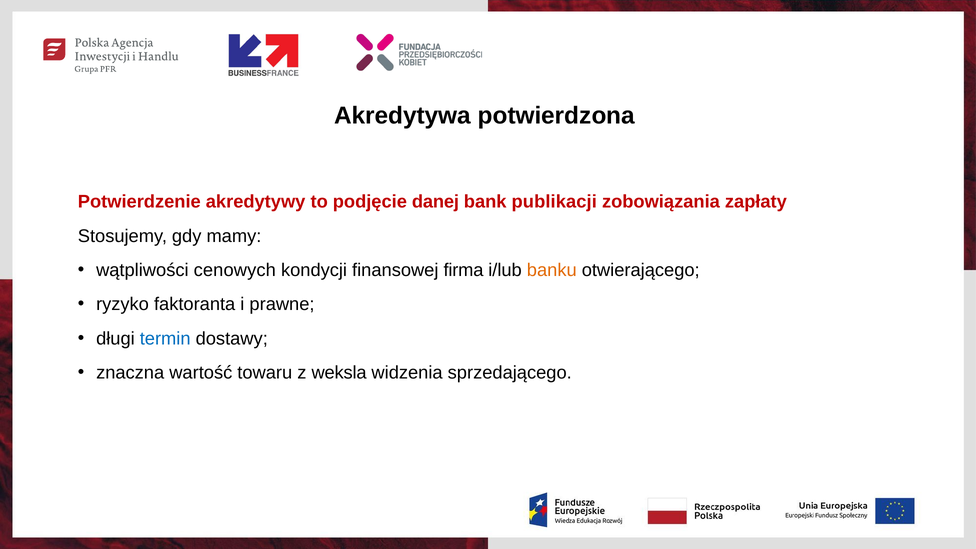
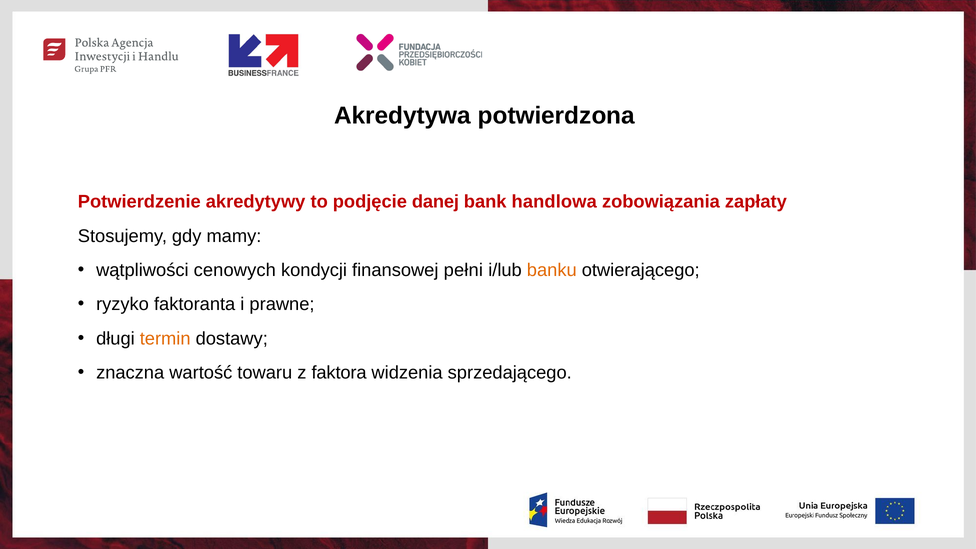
publikacji: publikacji -> handlowa
firma: firma -> pełni
termin colour: blue -> orange
weksla: weksla -> faktora
